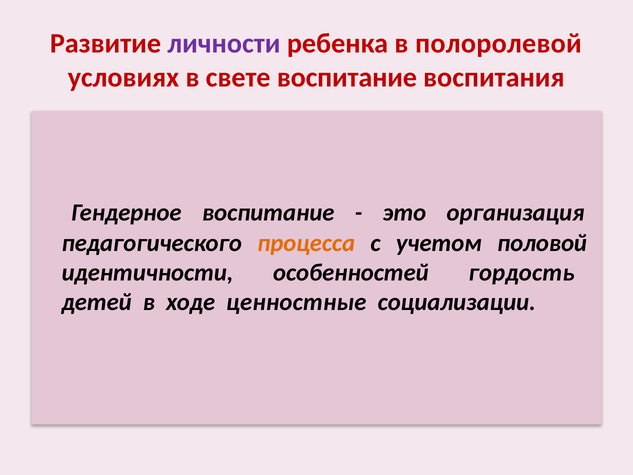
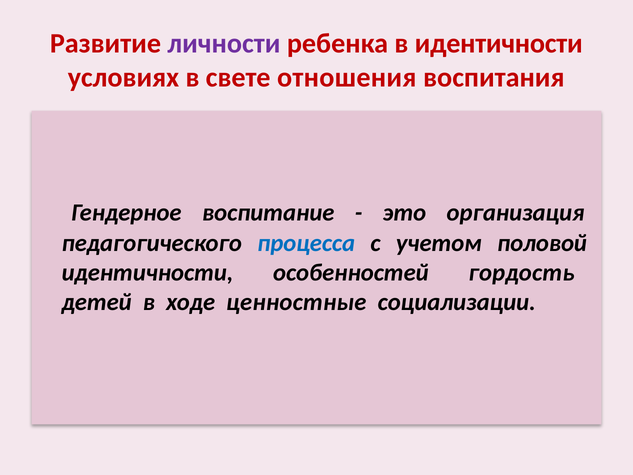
в полоролевой: полоролевой -> идентичности
свете воспитание: воспитание -> отношения
процесса colour: orange -> blue
